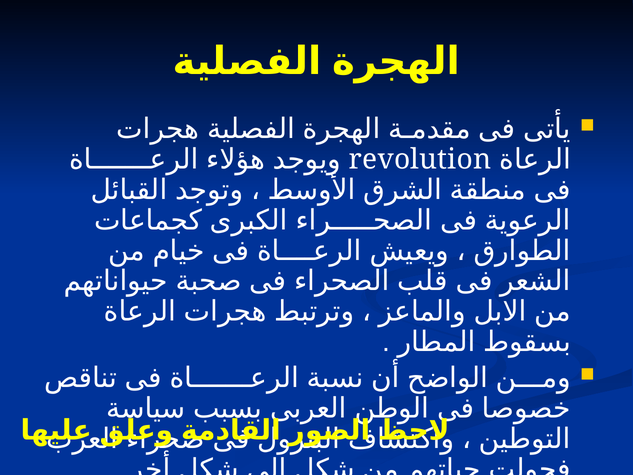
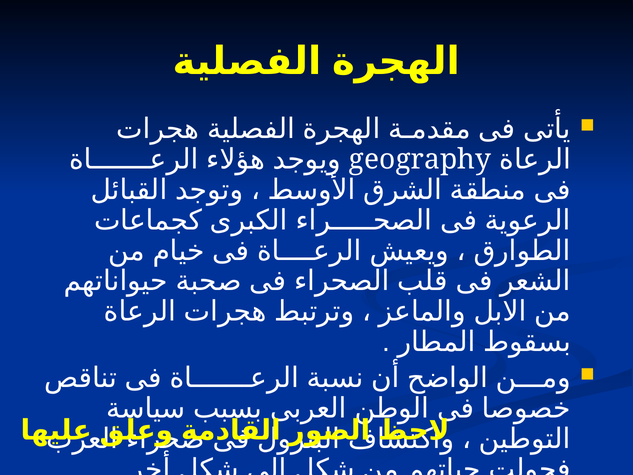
revolution: revolution -> geography
